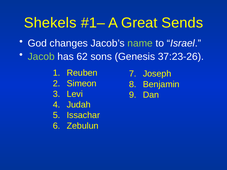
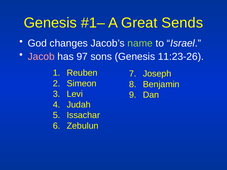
Shekels at (50, 23): Shekels -> Genesis
Jacob colour: light green -> pink
62: 62 -> 97
37:23-26: 37:23-26 -> 11:23-26
